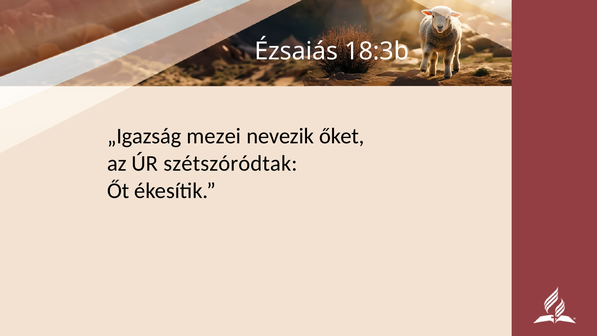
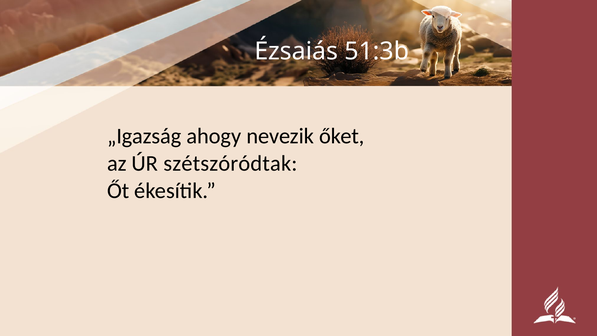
18:3b: 18:3b -> 51:3b
mezei: mezei -> ahogy
